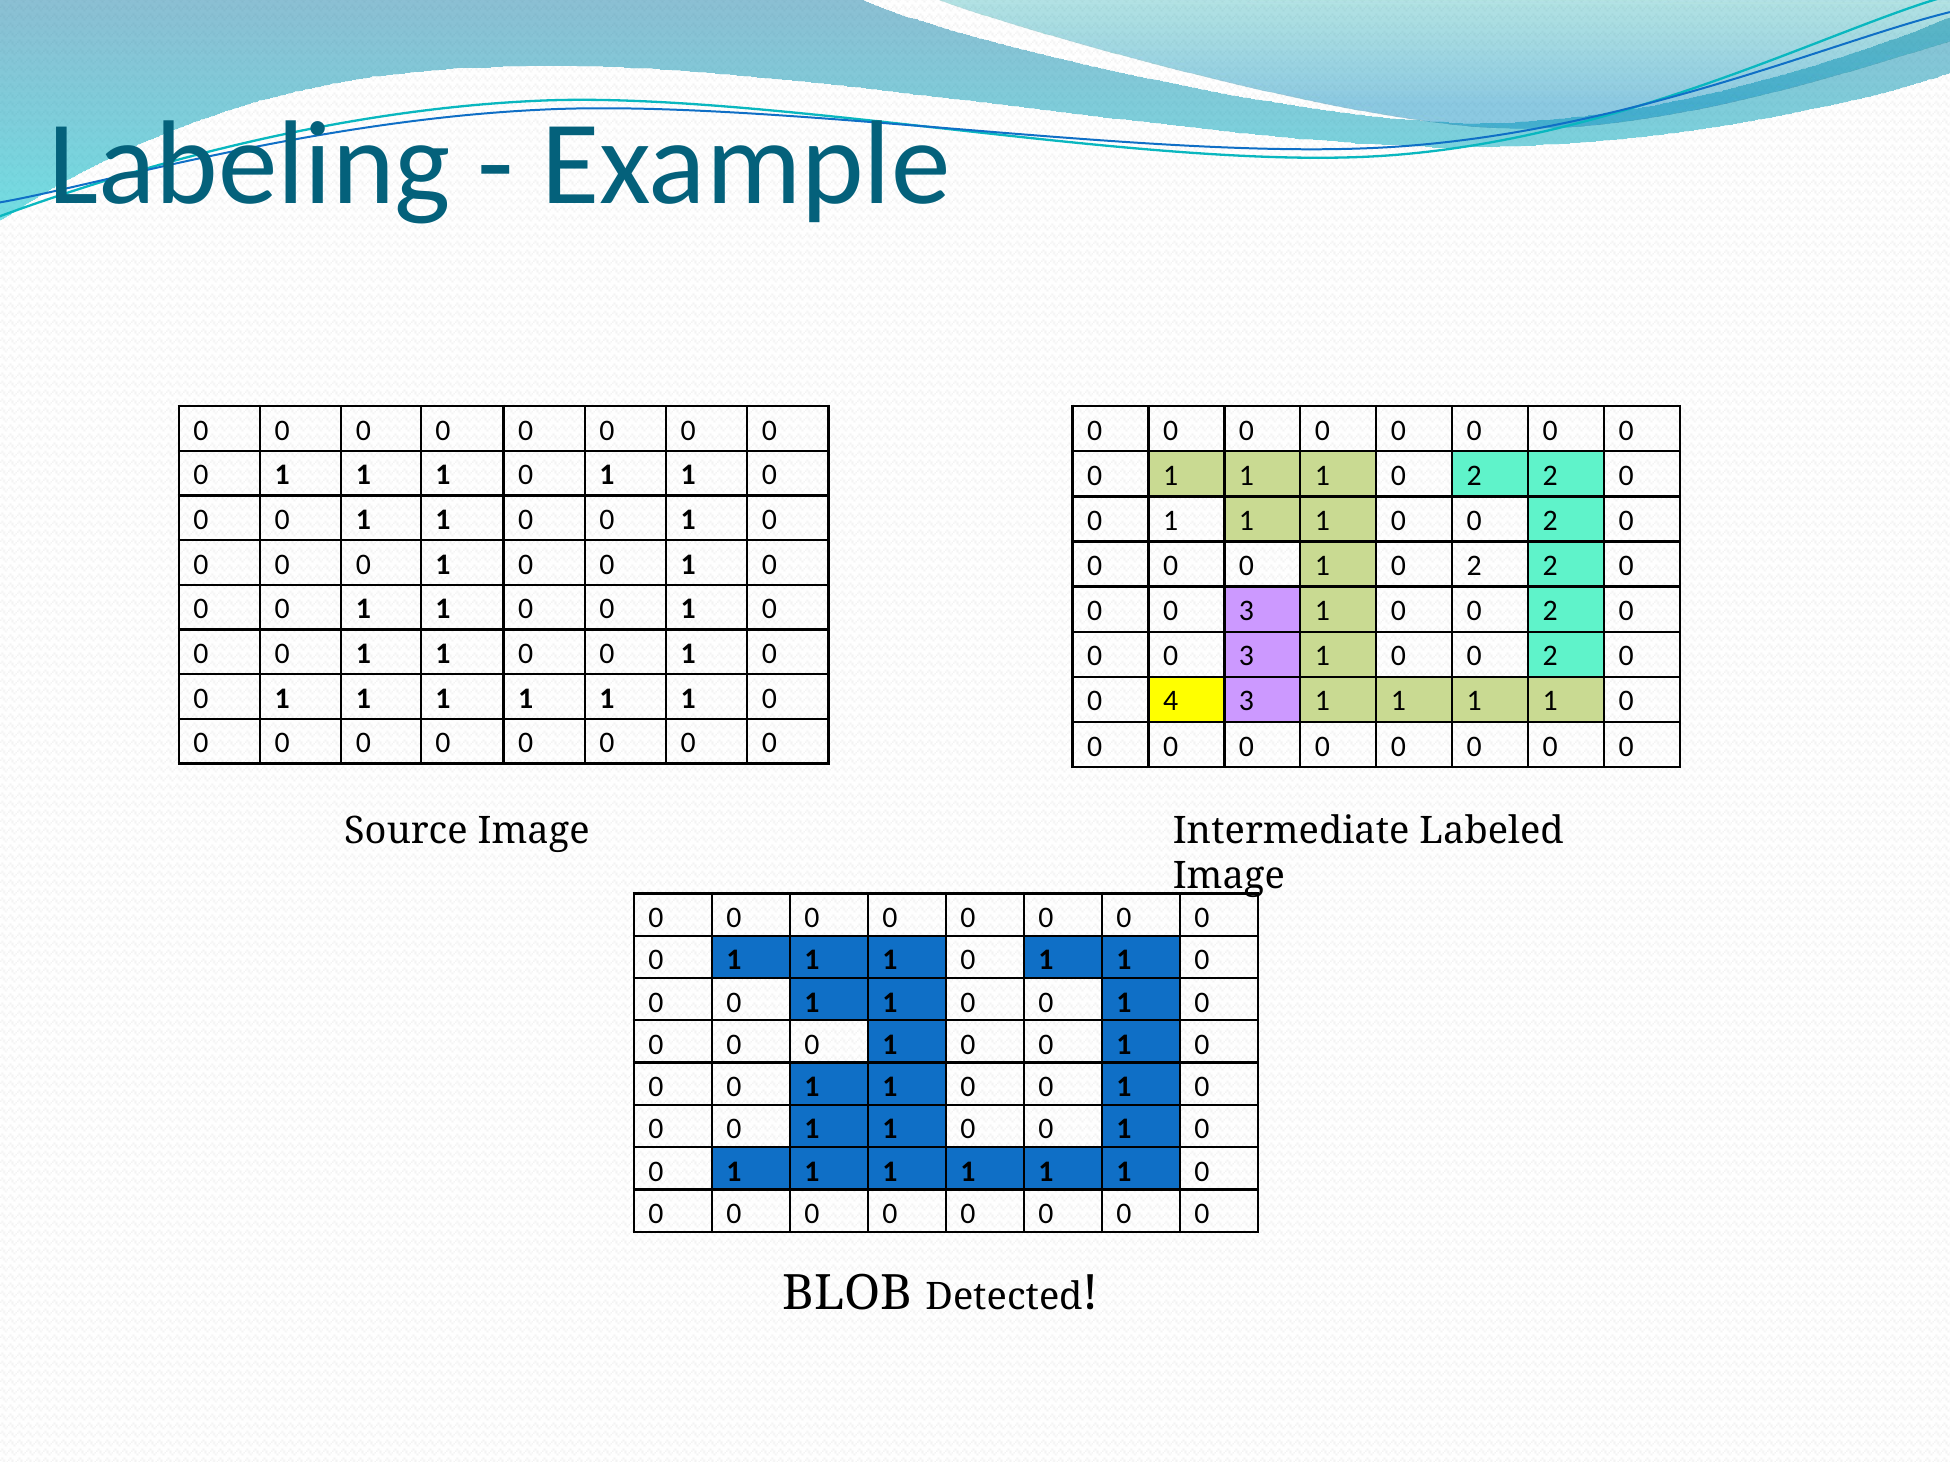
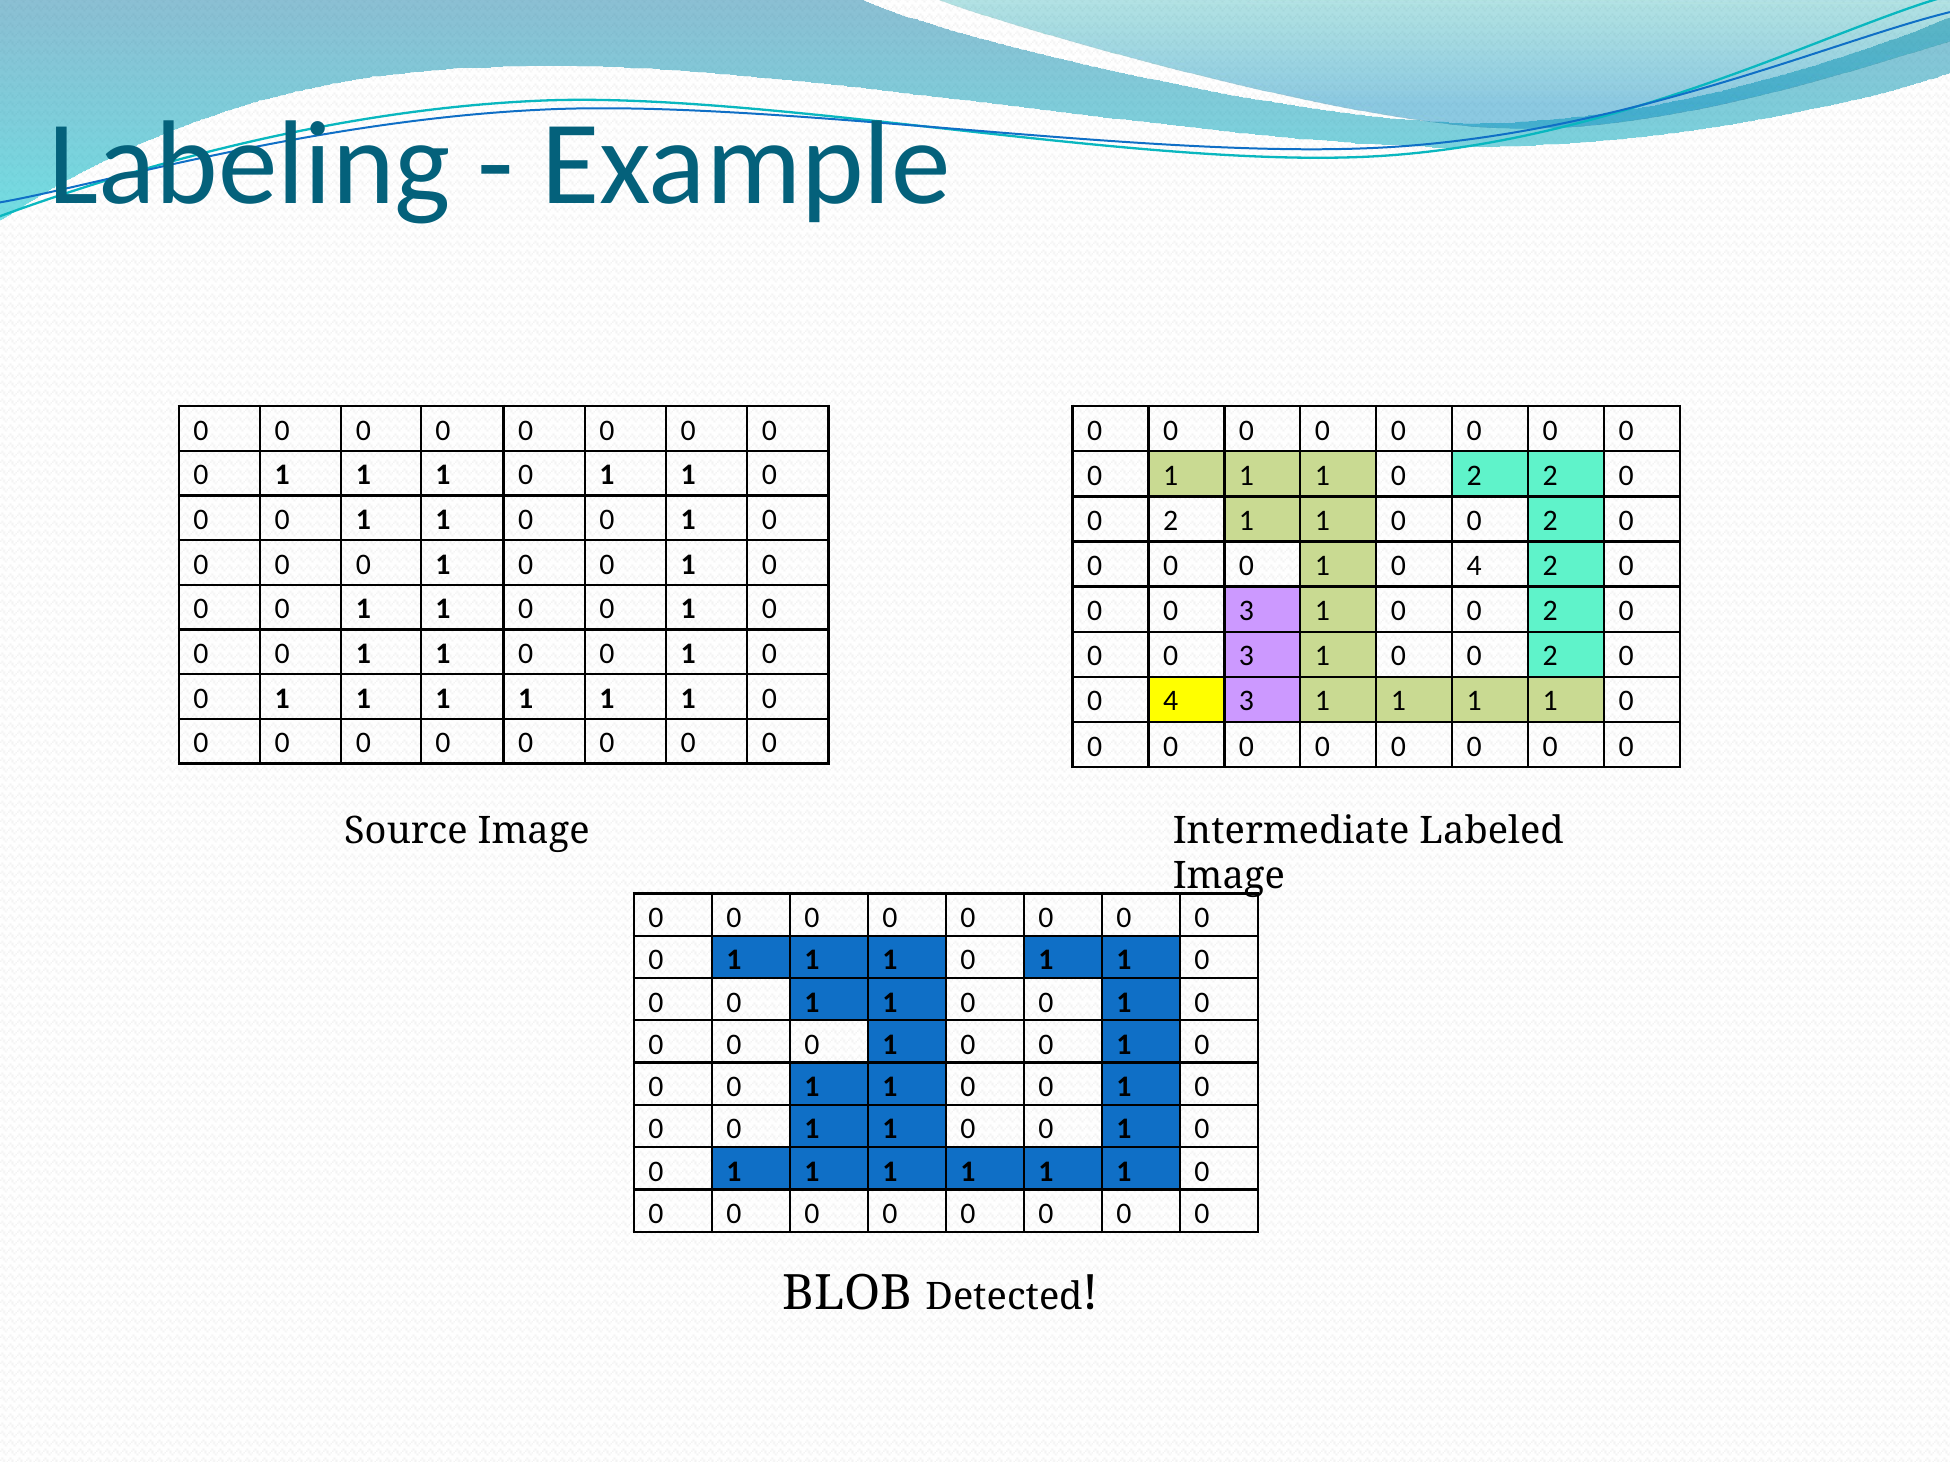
1 at (1171, 521): 1 -> 2
0 1 0 2: 2 -> 4
